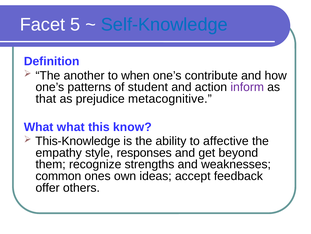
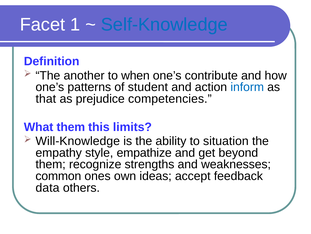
5: 5 -> 1
inform colour: purple -> blue
metacognitive: metacognitive -> competencies
What what: what -> them
know: know -> limits
This-Knowledge: This-Knowledge -> Will-Knowledge
affective: affective -> situation
responses: responses -> empathize
offer: offer -> data
